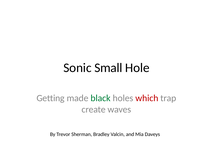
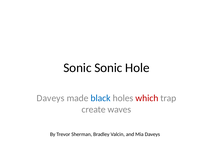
Sonic Small: Small -> Sonic
Getting at (51, 98): Getting -> Daveys
black colour: green -> blue
